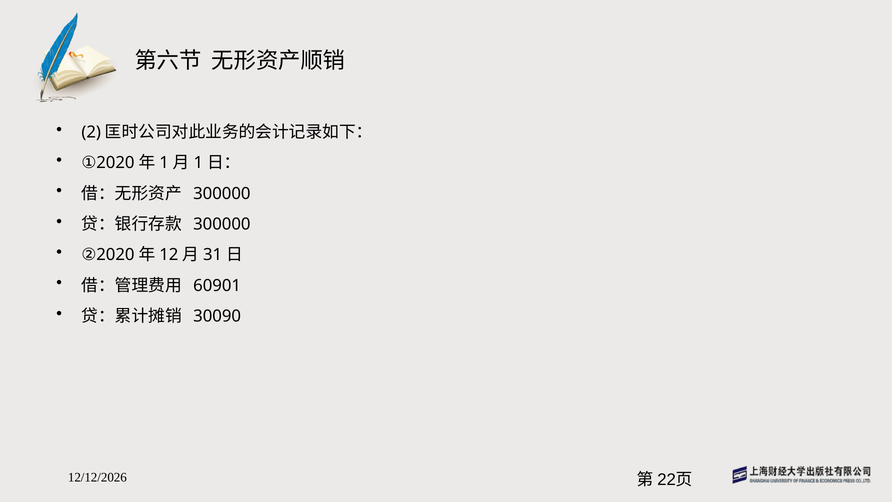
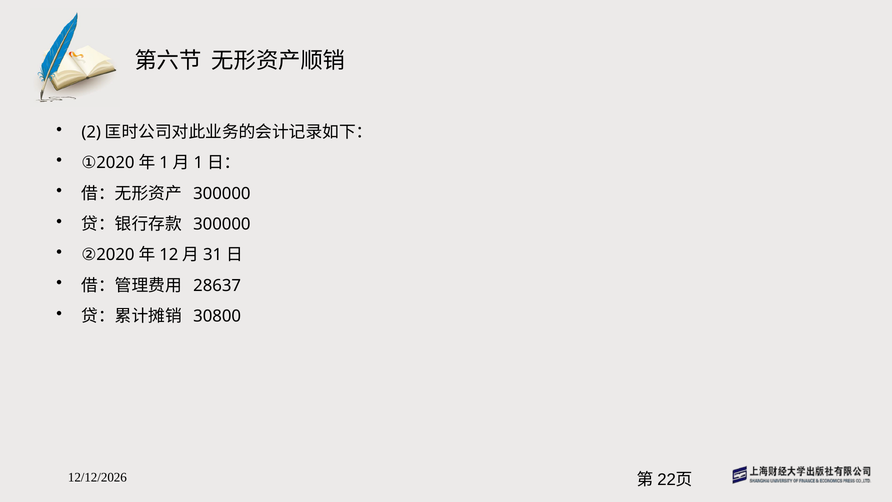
60901: 60901 -> 28637
30090: 30090 -> 30800
